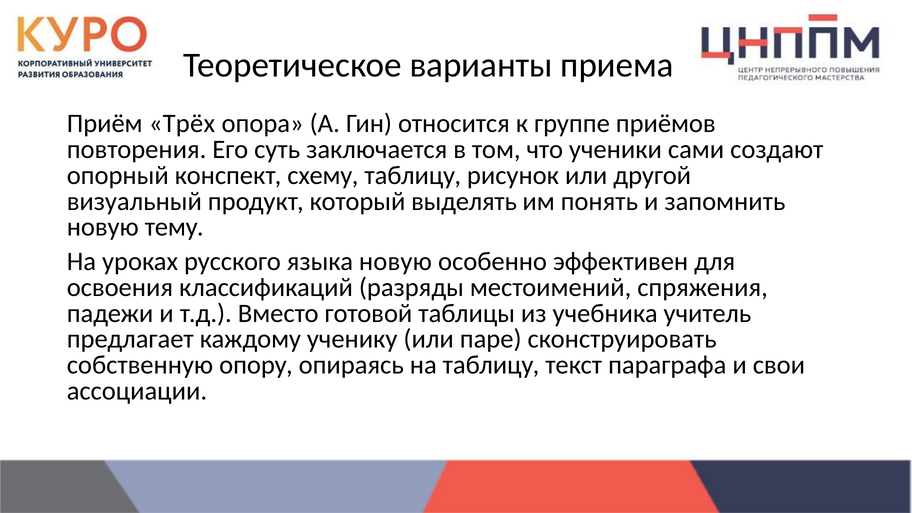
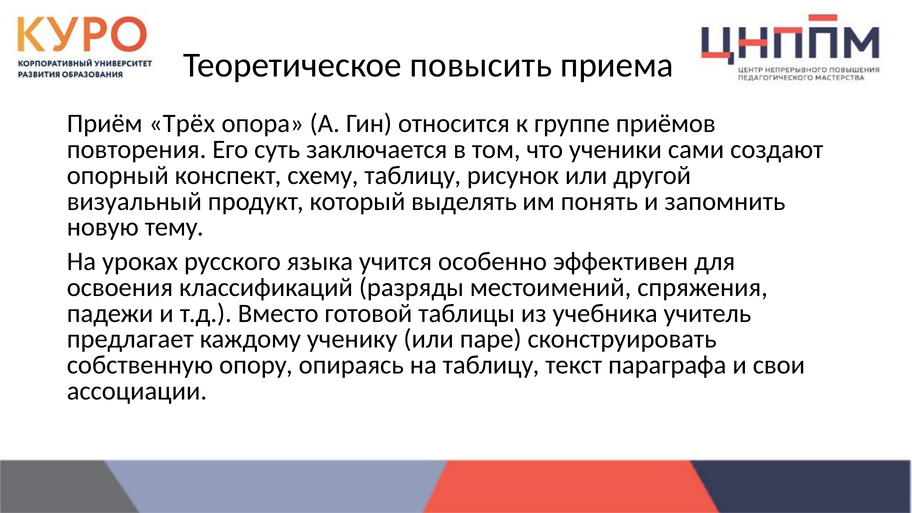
варианты: варианты -> повысить
языка новую: новую -> учится
